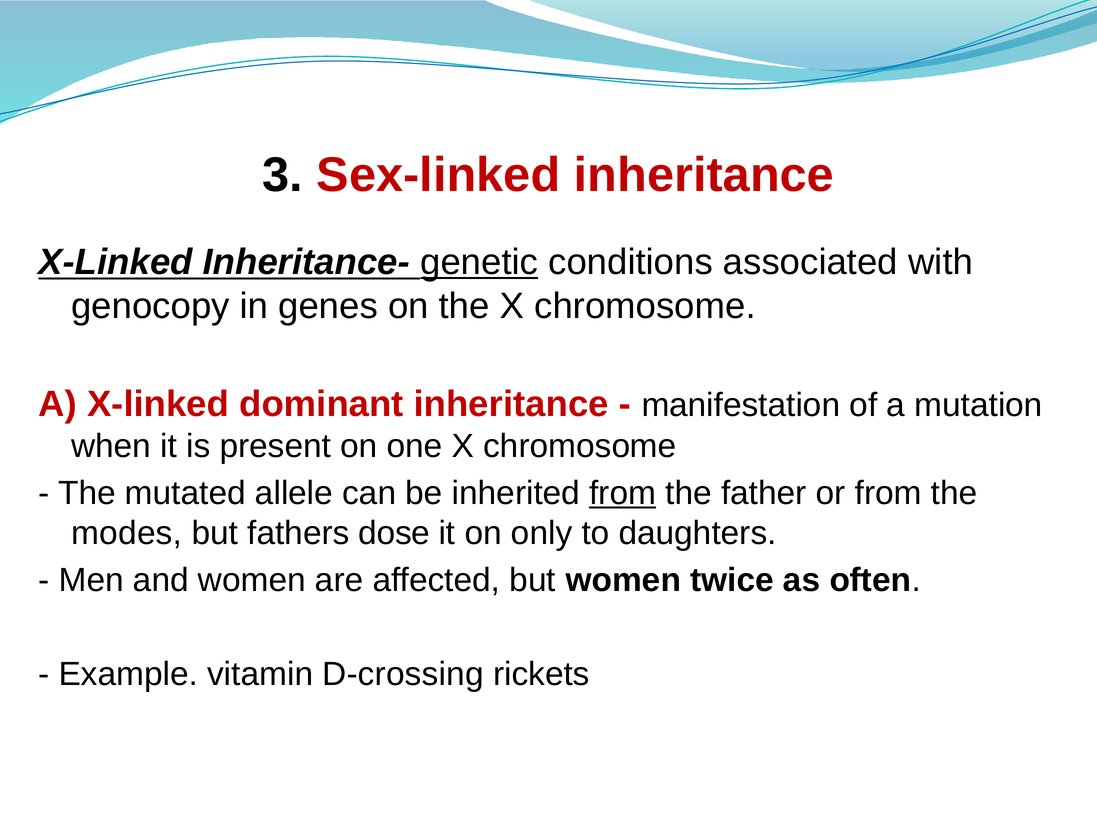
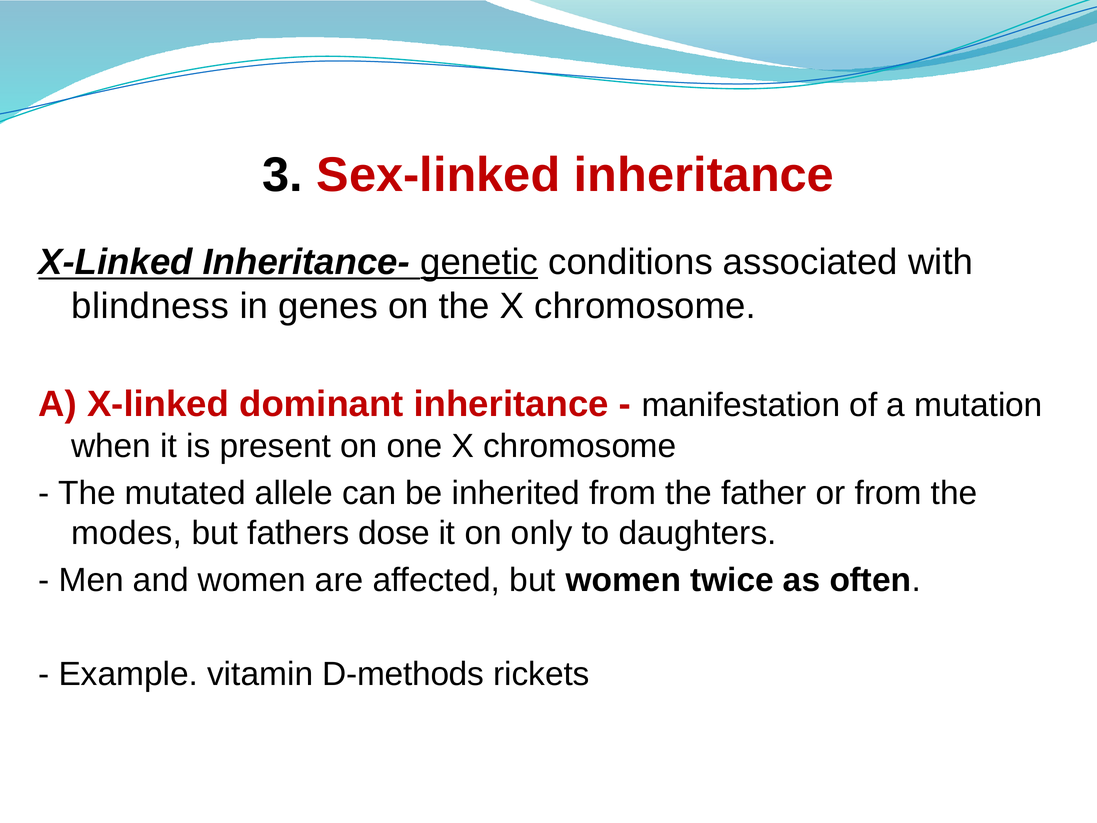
genocopy: genocopy -> blindness
from at (623, 493) underline: present -> none
D-crossing: D-crossing -> D-methods
